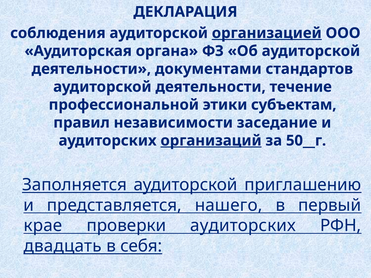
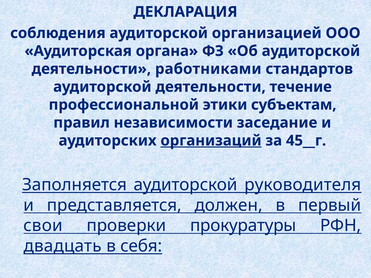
организацией underline: present -> none
документами: документами -> работниками
50__г: 50__г -> 45__г
приглашению: приглашению -> руководителя
нашего: нашего -> должен
крае: крае -> свои
проверки аудиторских: аудиторских -> прокуратуры
